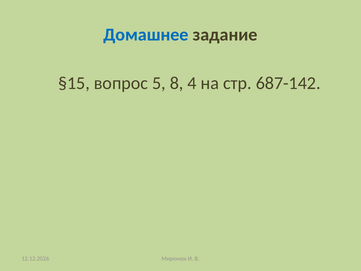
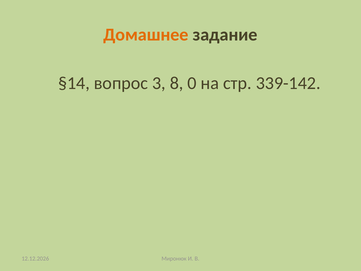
Домашнее colour: blue -> orange
§15: §15 -> §14
5: 5 -> 3
4: 4 -> 0
687-142: 687-142 -> 339-142
